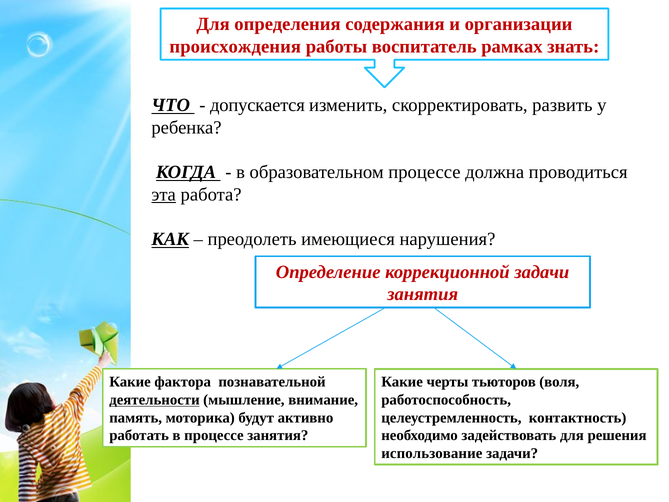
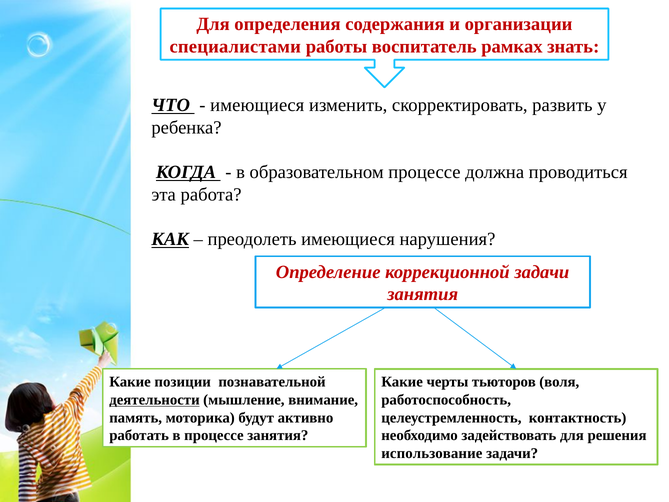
происхождения: происхождения -> специалистами
допускается at (257, 105): допускается -> имеющиеся
эта underline: present -> none
фактора: фактора -> позиции
